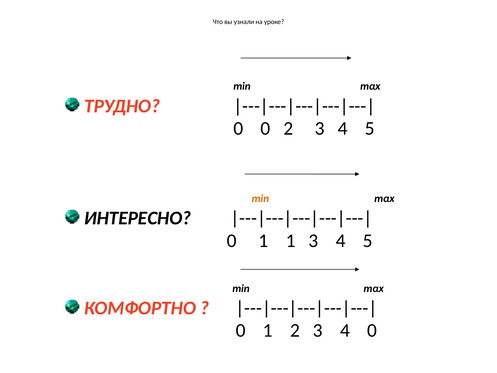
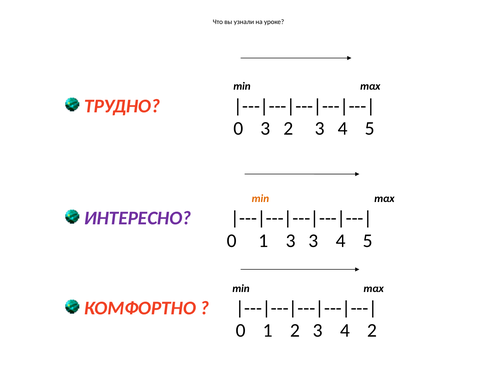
0 0: 0 -> 3
ИНТЕРЕСНО colour: black -> purple
1 1: 1 -> 3
4 0: 0 -> 2
